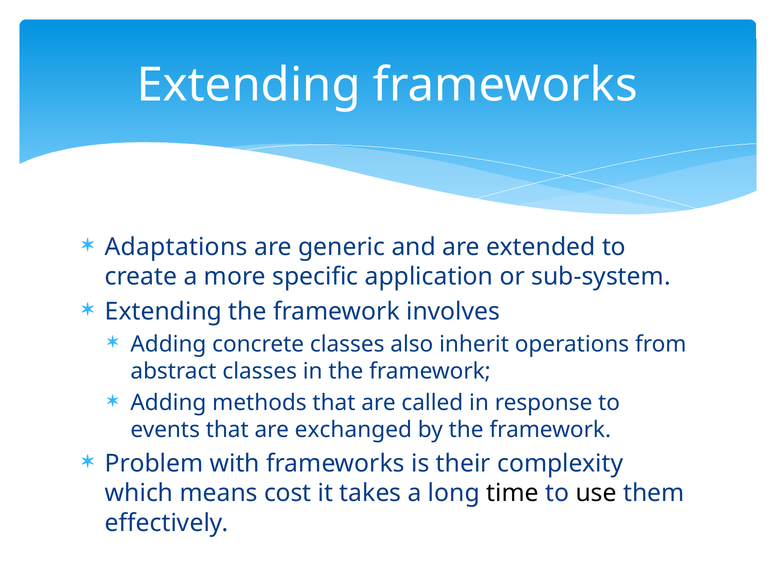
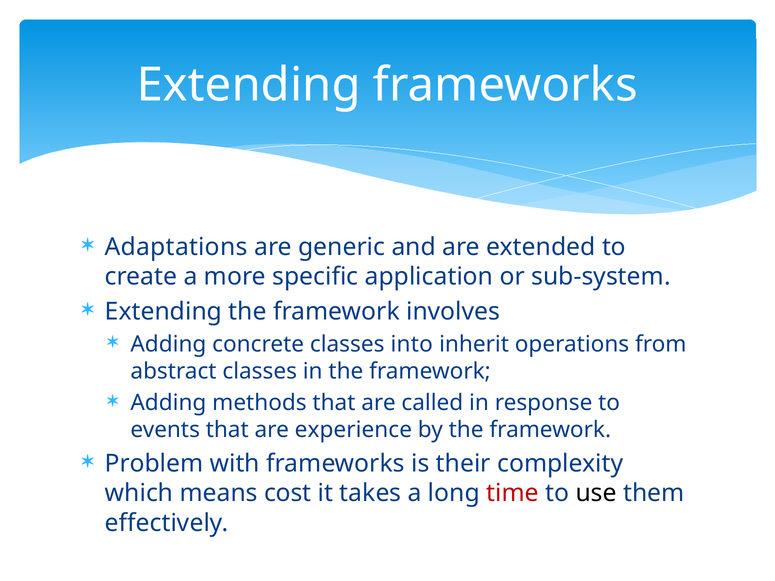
also: also -> into
exchanged: exchanged -> experience
time colour: black -> red
